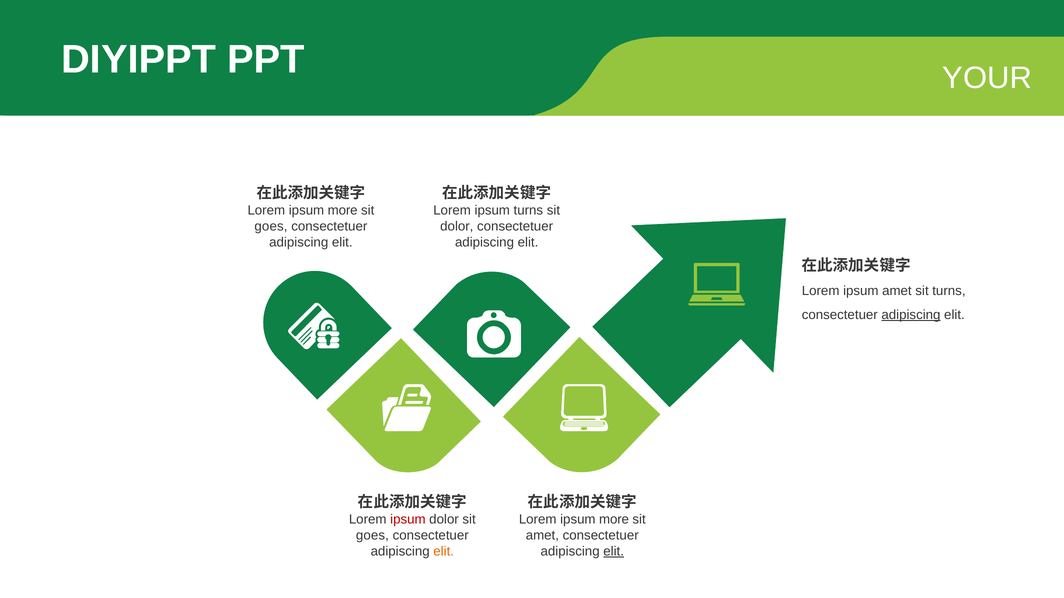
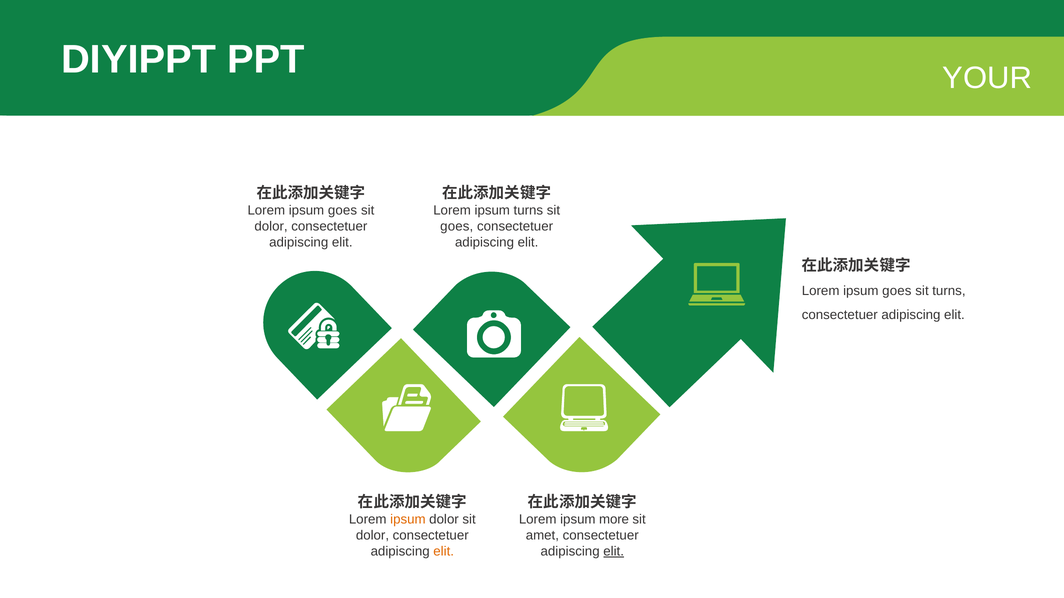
more at (343, 210): more -> goes
goes at (271, 226): goes -> dolor
dolor at (457, 226): dolor -> goes
amet at (897, 291): amet -> goes
adipiscing at (911, 315) underline: present -> none
ipsum at (408, 520) colour: red -> orange
goes at (372, 536): goes -> dolor
